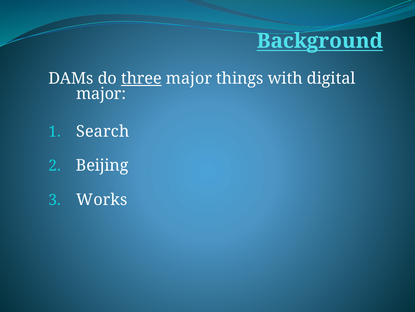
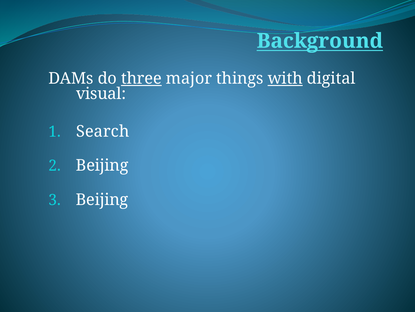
with underline: none -> present
major at (101, 94): major -> visual
Works at (102, 199): Works -> Beijing
